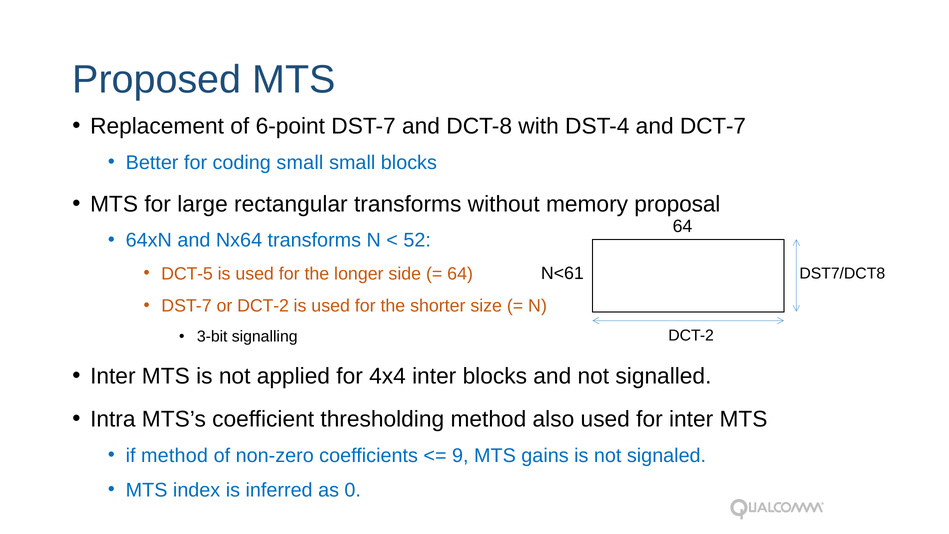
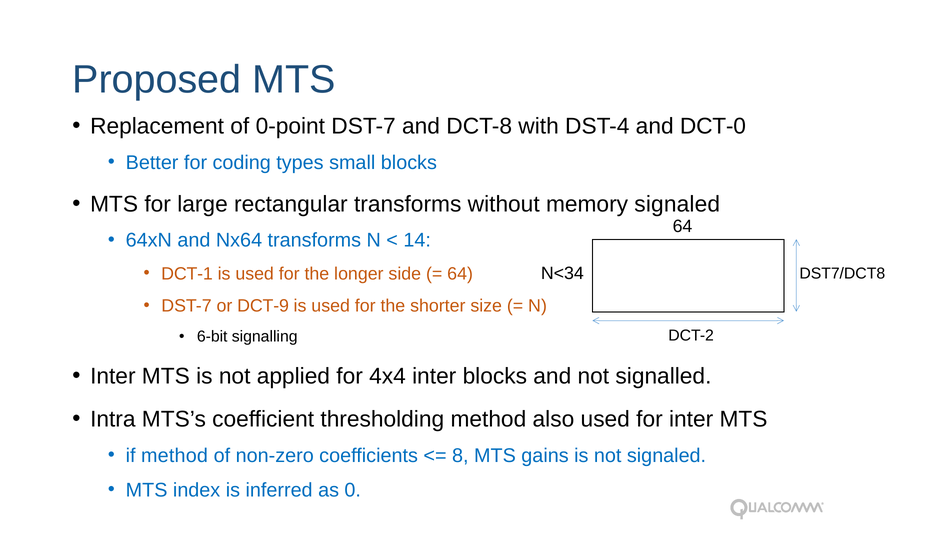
6-point: 6-point -> 0-point
DCT-7: DCT-7 -> DCT-0
coding small: small -> types
memory proposal: proposal -> signaled
52: 52 -> 14
DCT-5: DCT-5 -> DCT-1
N<61: N<61 -> N<34
or DCT-2: DCT-2 -> DCT-9
3-bit: 3-bit -> 6-bit
9: 9 -> 8
